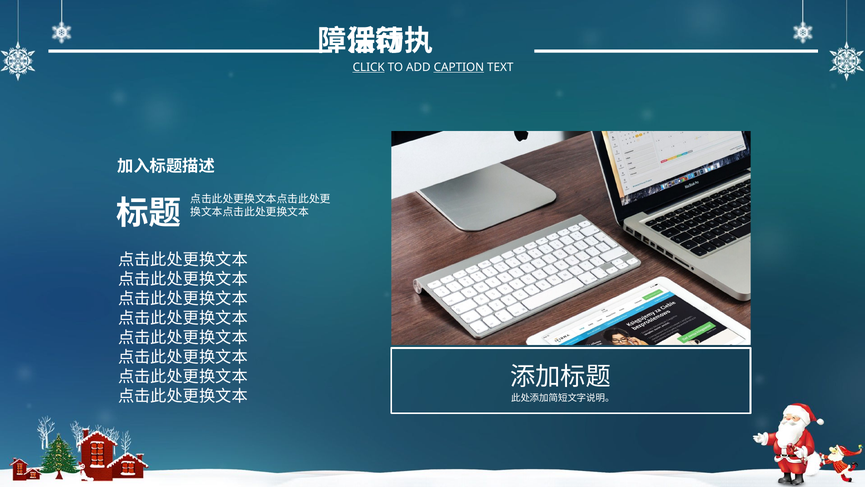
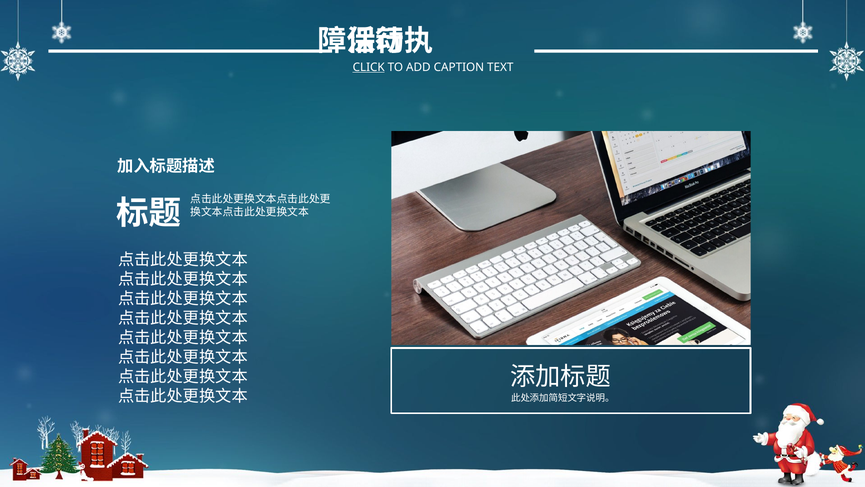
CAPTION underline: present -> none
